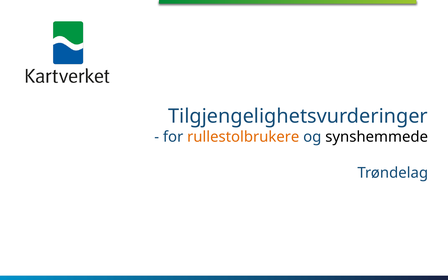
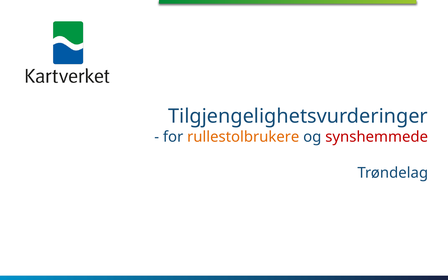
synshemmede colour: black -> red
